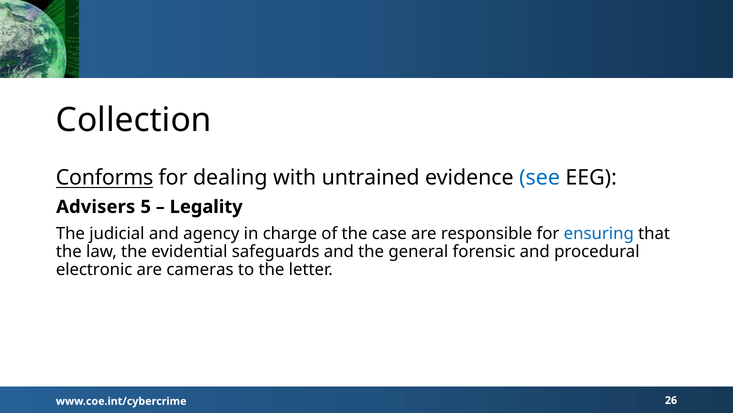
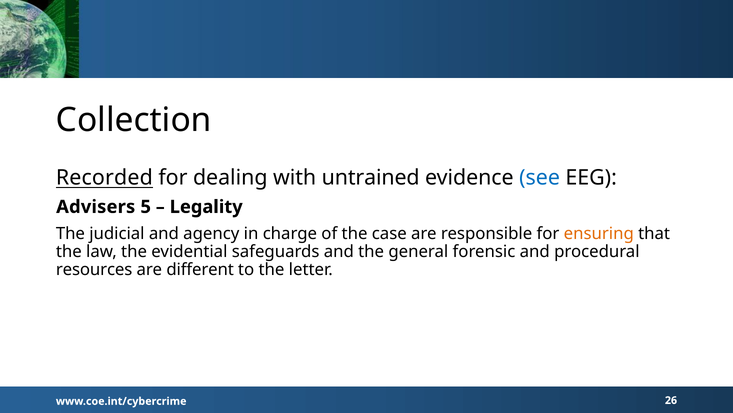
Conforms: Conforms -> Recorded
ensuring colour: blue -> orange
electronic: electronic -> resources
cameras: cameras -> different
